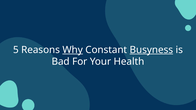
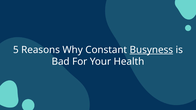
Why underline: present -> none
